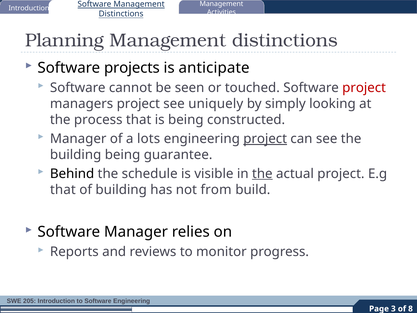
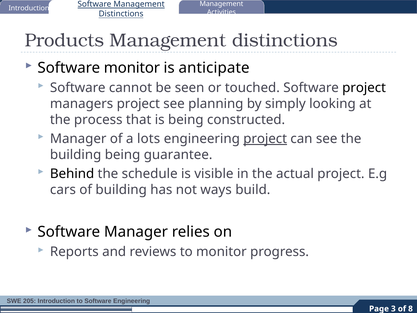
Planning: Planning -> Products
Software projects: projects -> monitor
project at (364, 88) colour: red -> black
uniquely: uniquely -> planning
the at (262, 174) underline: present -> none
that at (63, 190): that -> cars
from: from -> ways
